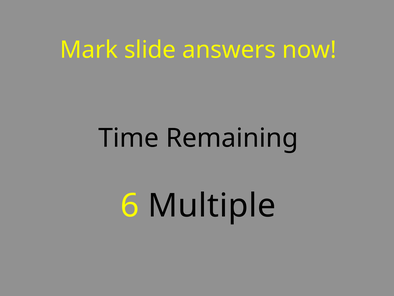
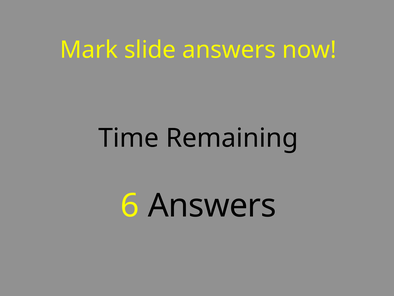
6 Multiple: Multiple -> Answers
